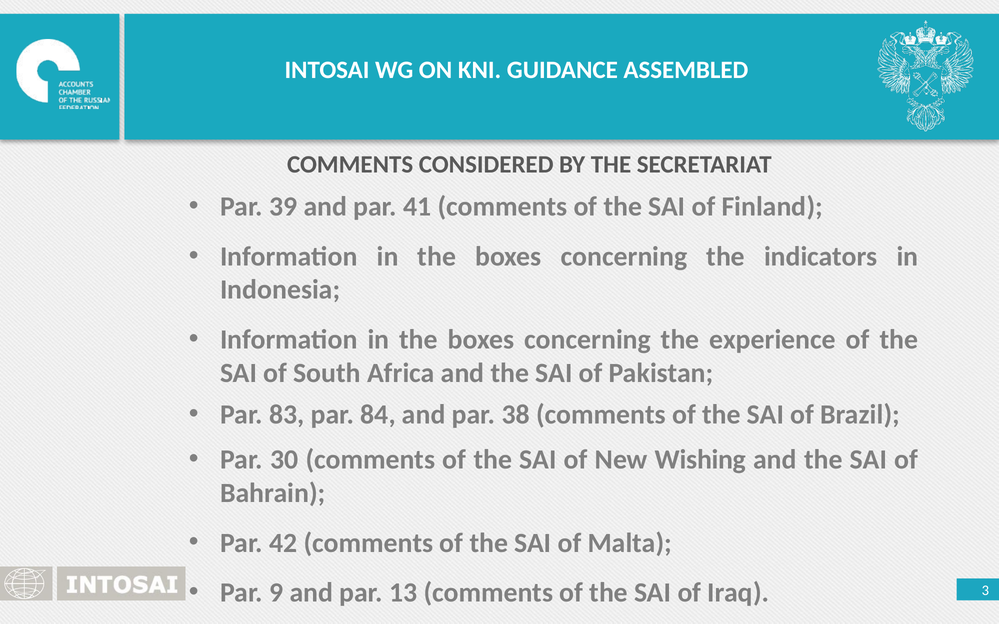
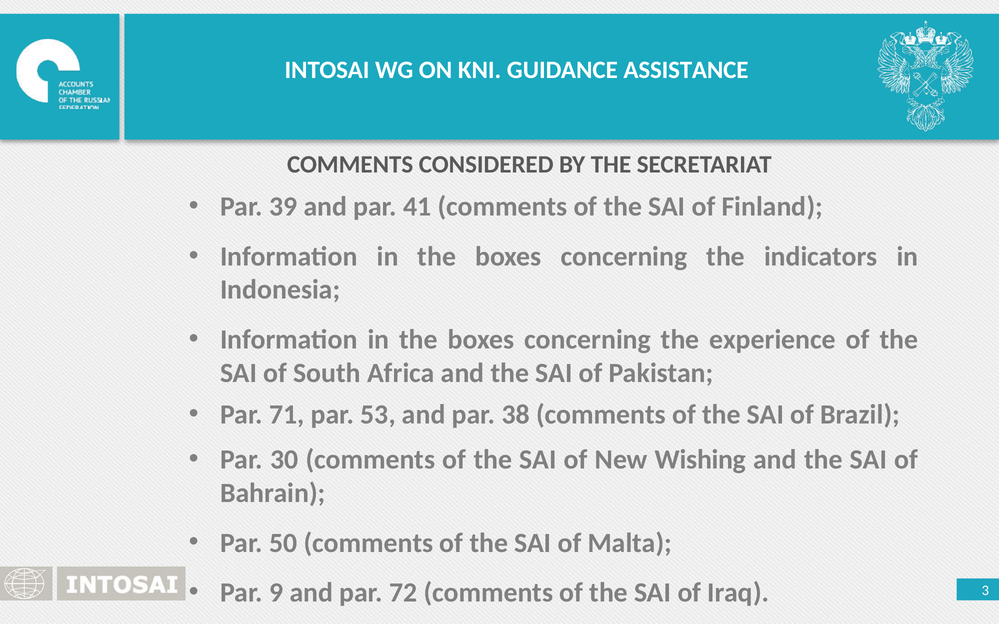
ASSEMBLED: ASSEMBLED -> ASSISTANCE
83: 83 -> 71
84: 84 -> 53
42: 42 -> 50
13: 13 -> 72
